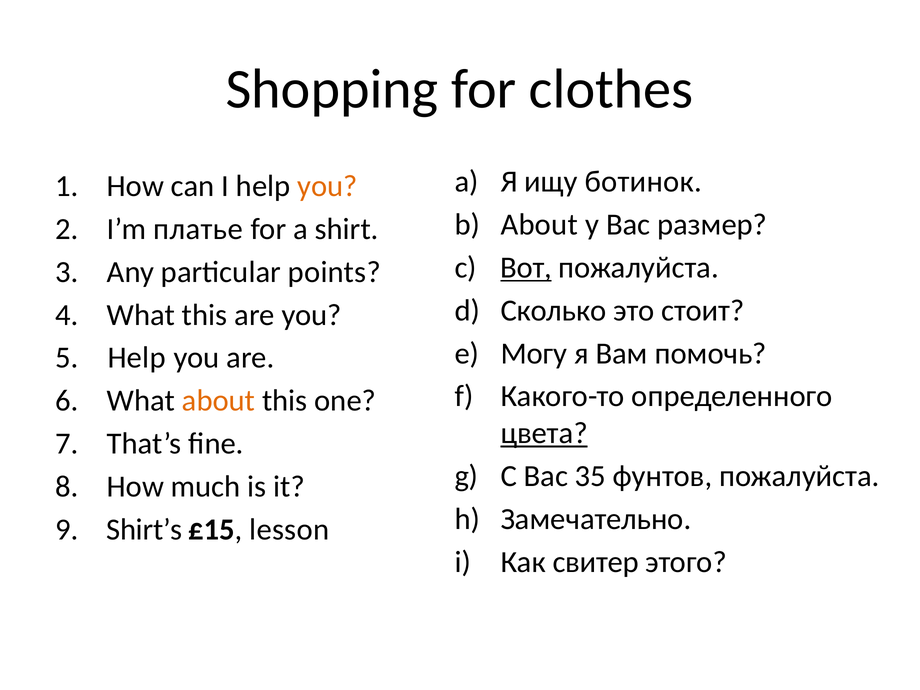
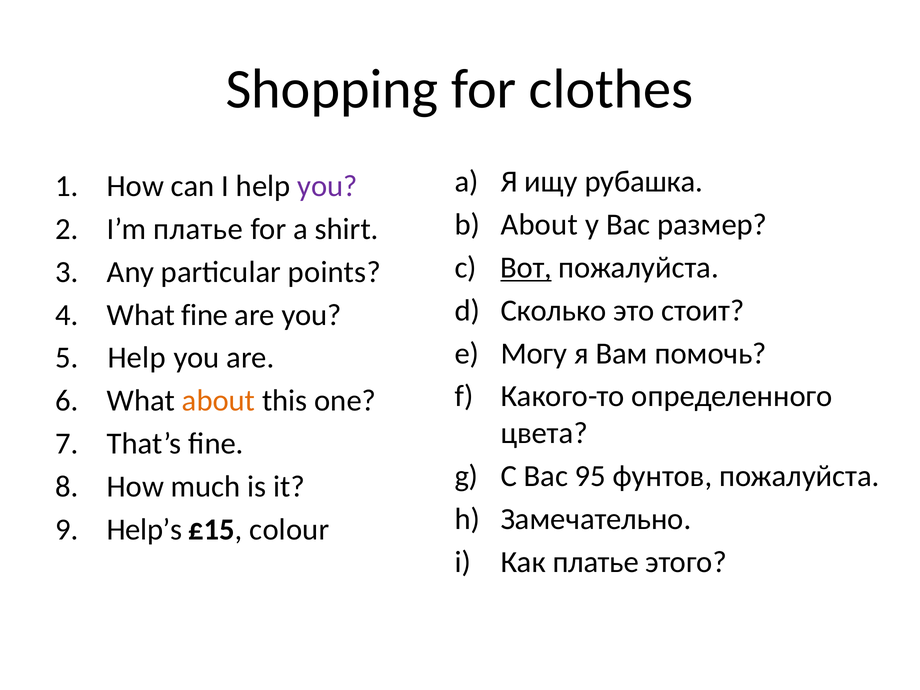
ботинок: ботинок -> рубашка
you at (327, 186) colour: orange -> purple
What this: this -> fine
цвета underline: present -> none
35: 35 -> 95
Shirt’s: Shirt’s -> Help’s
lesson: lesson -> colour
Как свитер: свитер -> платье
